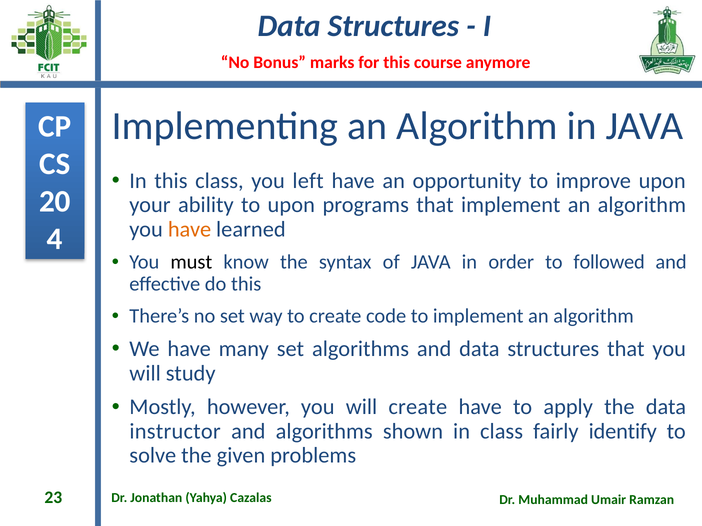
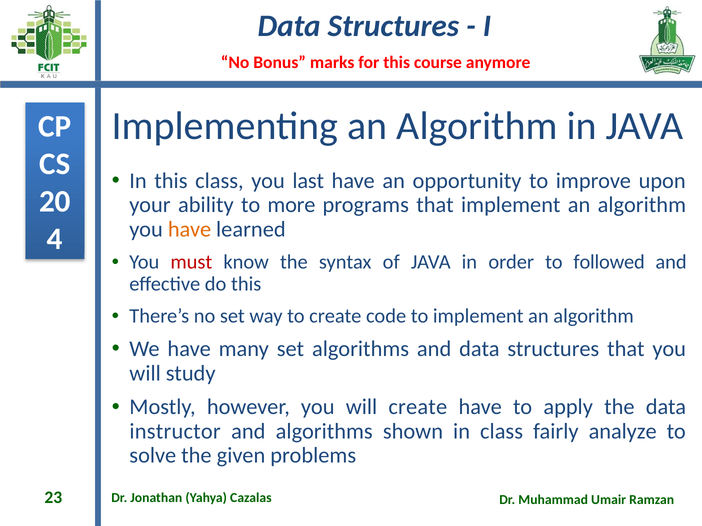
left: left -> last
to upon: upon -> more
must colour: black -> red
identify: identify -> analyze
